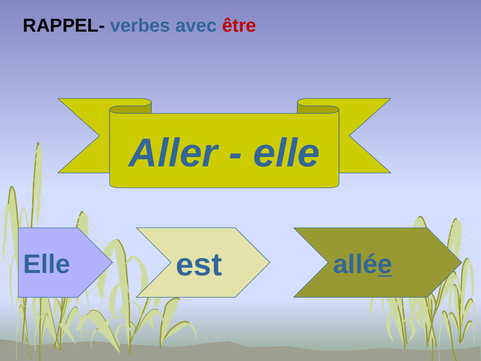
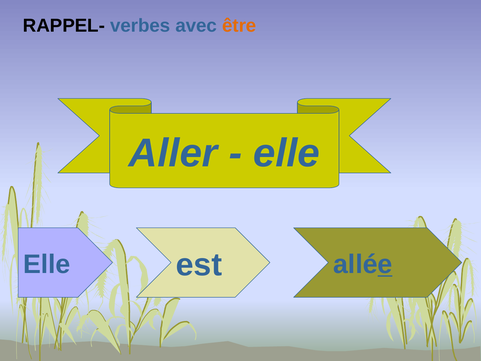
être colour: red -> orange
